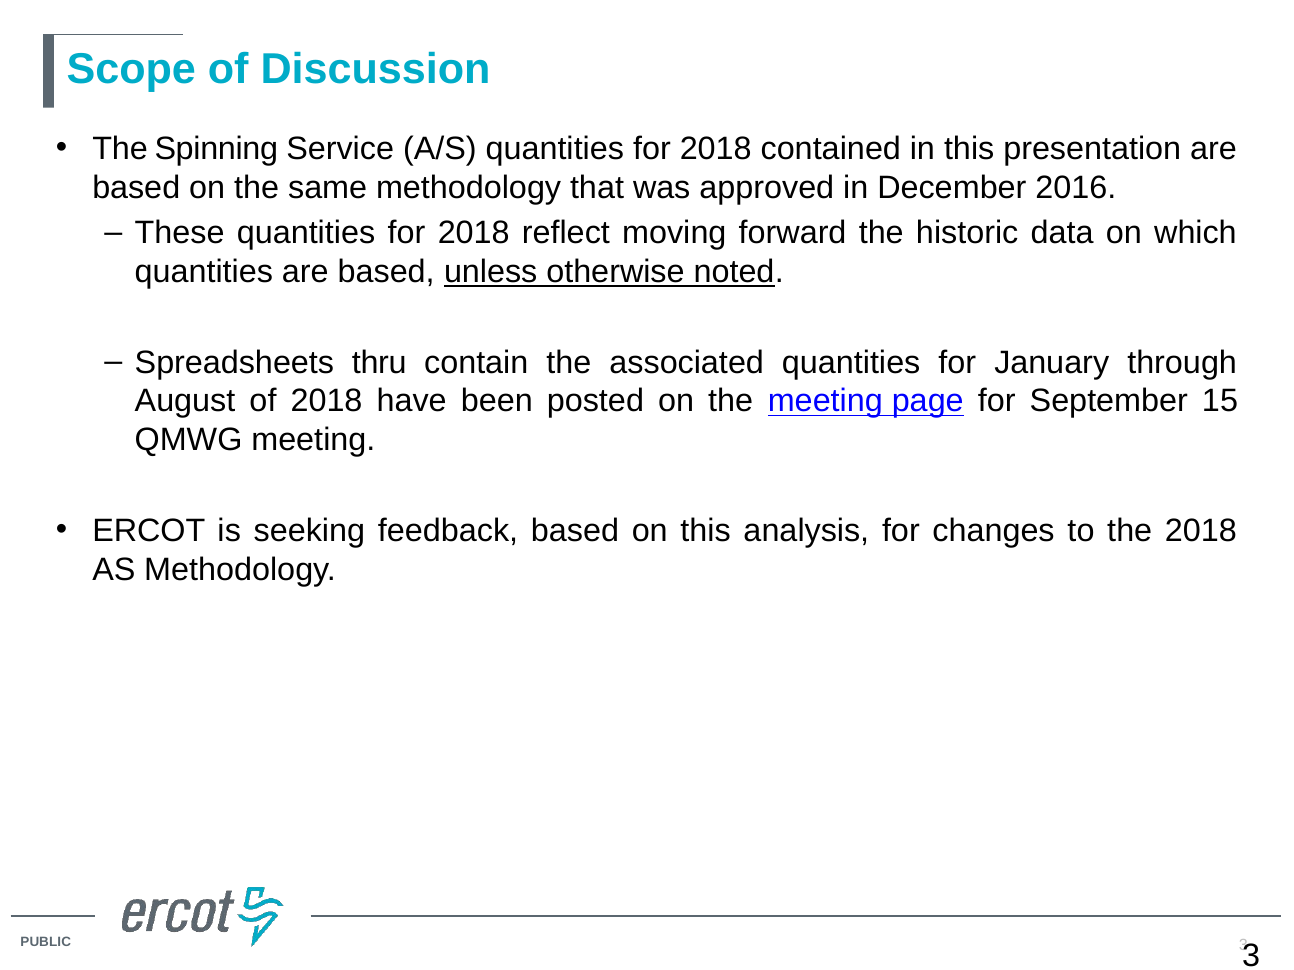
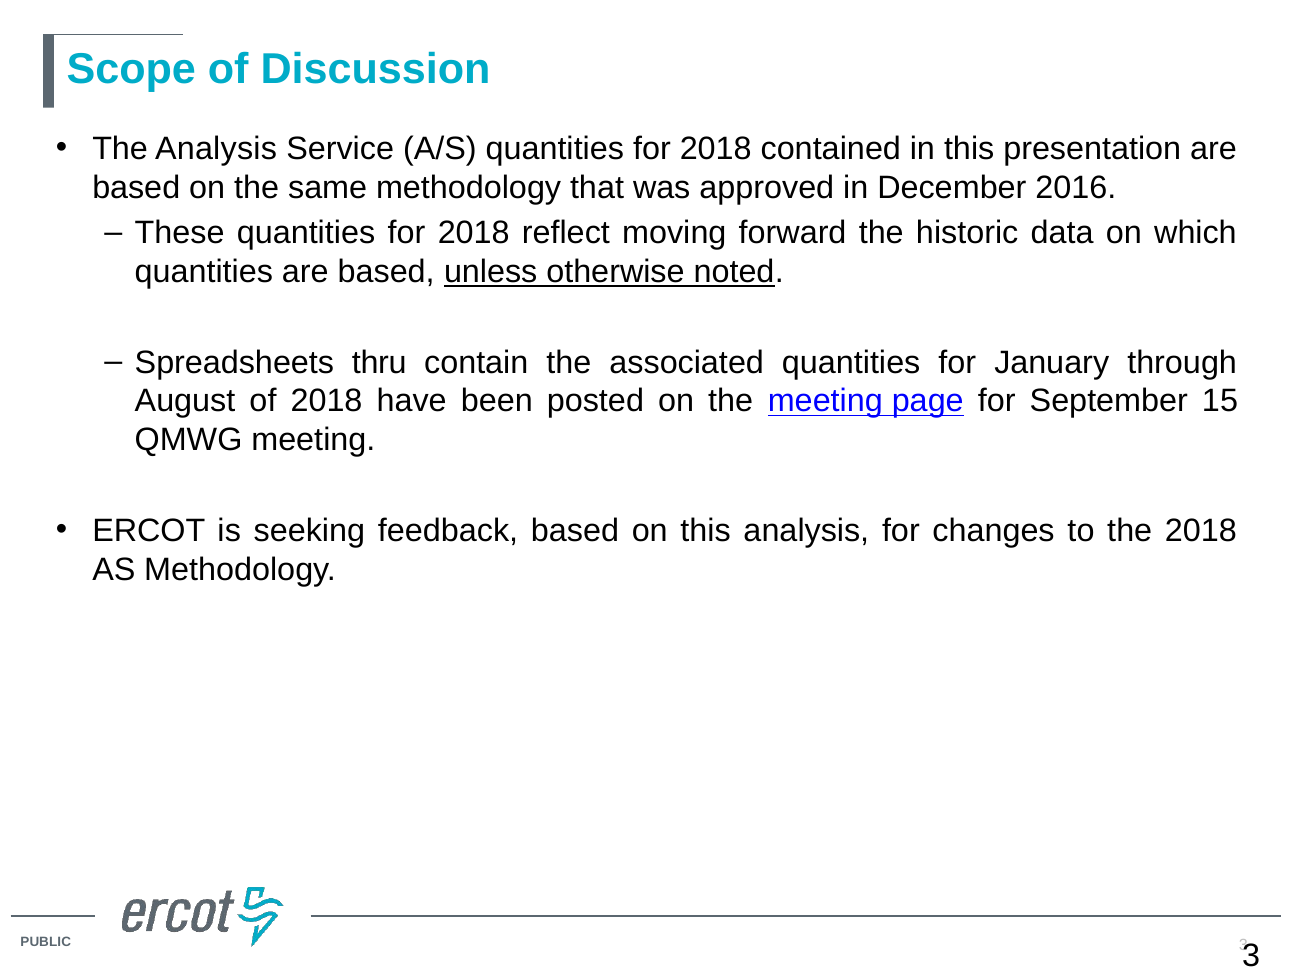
The Spinning: Spinning -> Analysis
